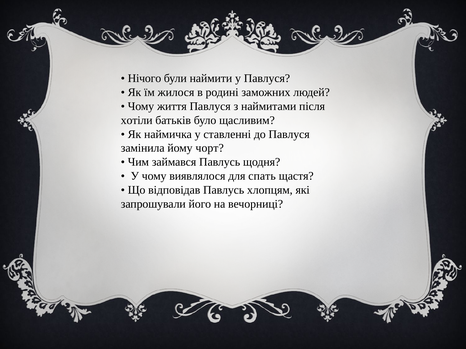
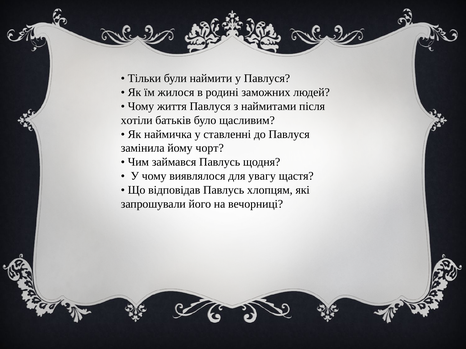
Нічого: Нічого -> Тільки
спать: спать -> увагу
